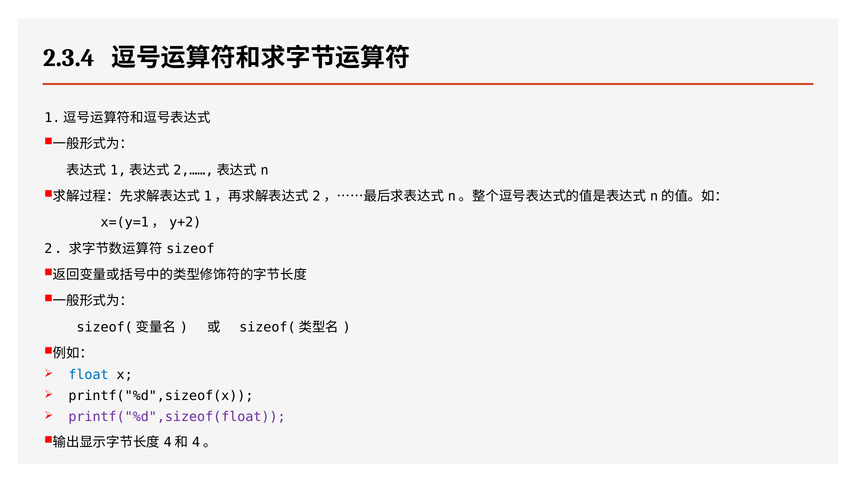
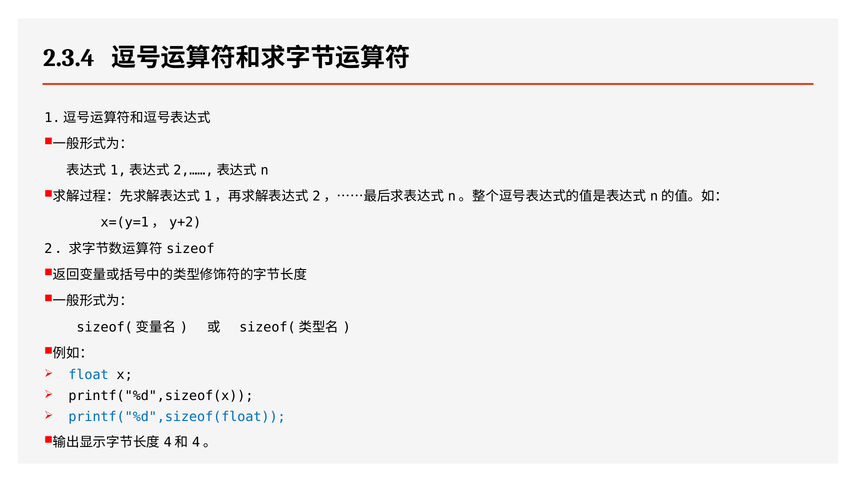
printf("%d",sizeof(float colour: purple -> blue
